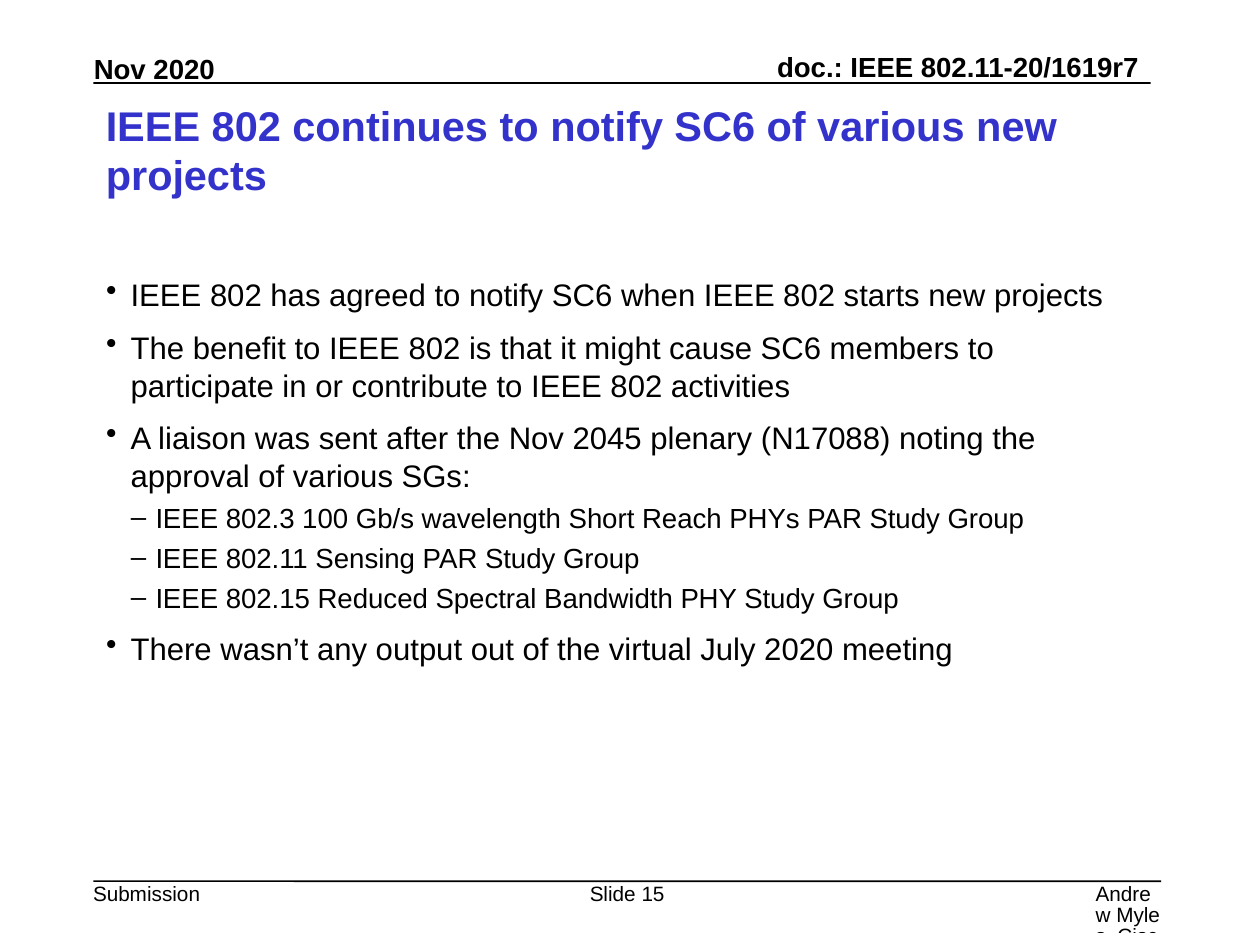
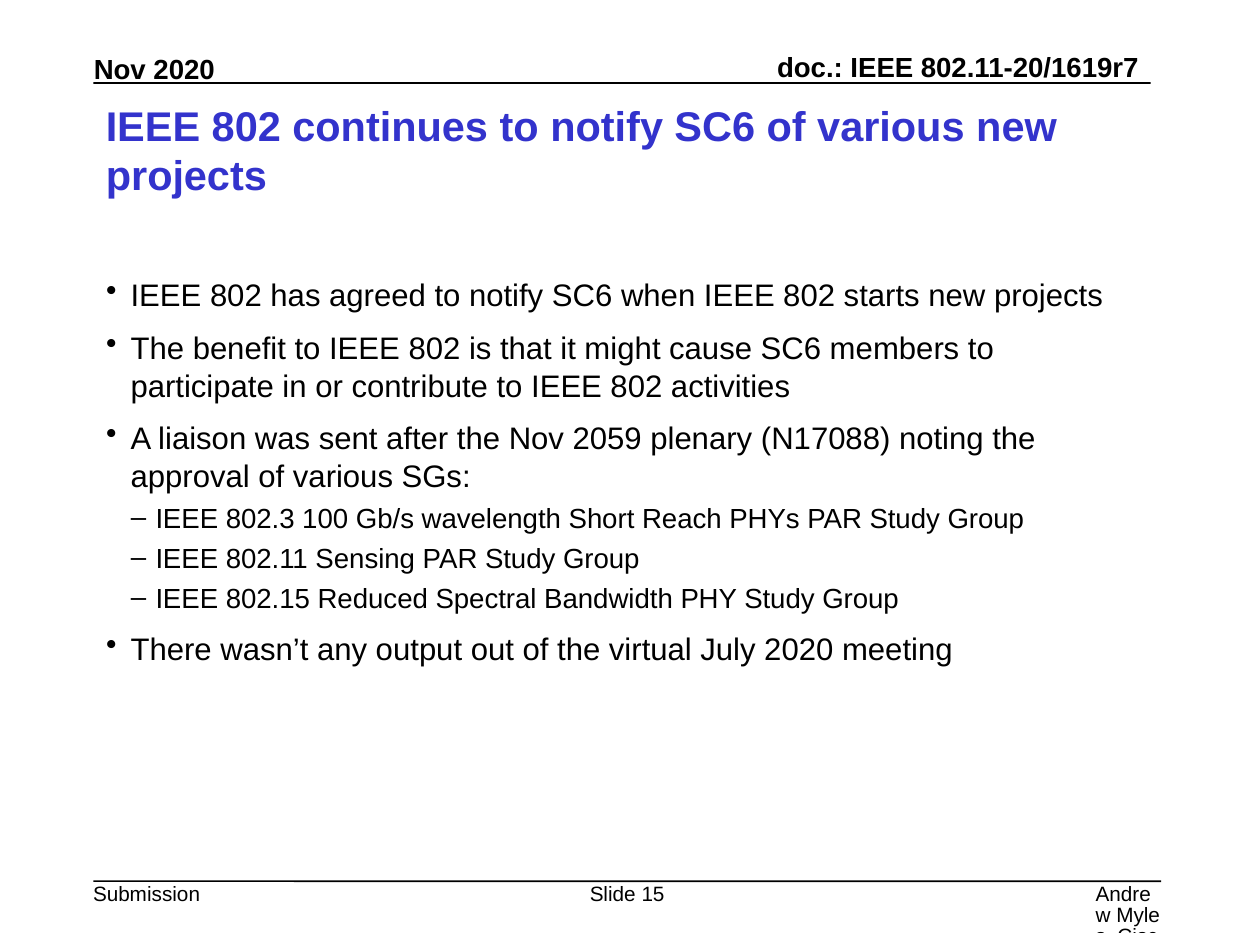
2045: 2045 -> 2059
